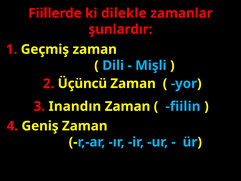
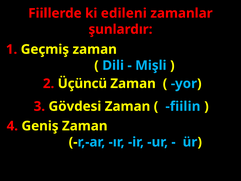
dilekle: dilekle -> edileni
Inandın: Inandın -> Gövdesi
